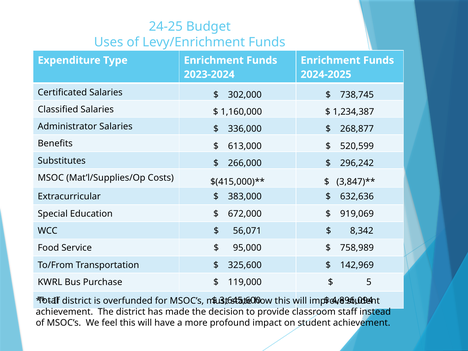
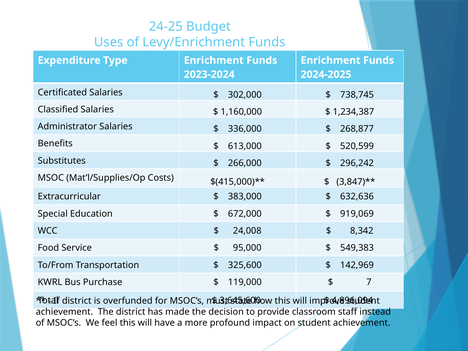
56,071: 56,071 -> 24,008
758,989: 758,989 -> 549,383
5: 5 -> 7
